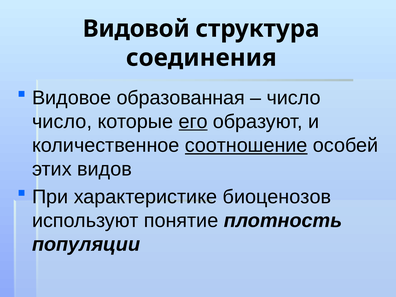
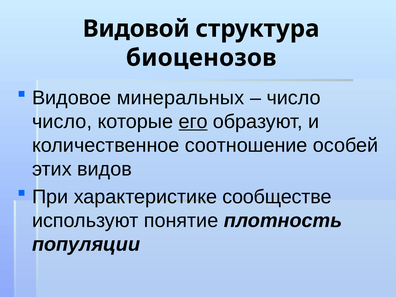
соединения: соединения -> биоценозов
образованная: образованная -> минеральных
соотношение underline: present -> none
биоценозов: биоценозов -> сообществе
